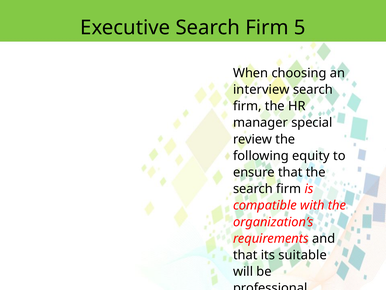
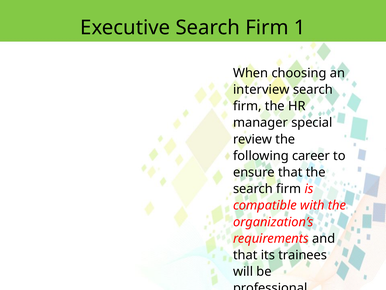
5: 5 -> 1
equity: equity -> career
suitable: suitable -> trainees
